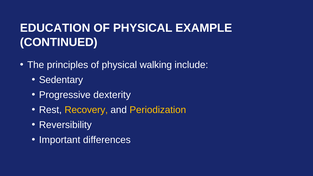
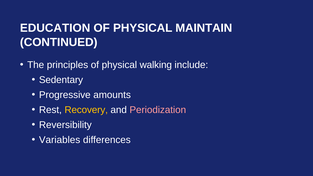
EXAMPLE: EXAMPLE -> MAINTAIN
dexterity: dexterity -> amounts
Periodization colour: yellow -> pink
Important: Important -> Variables
